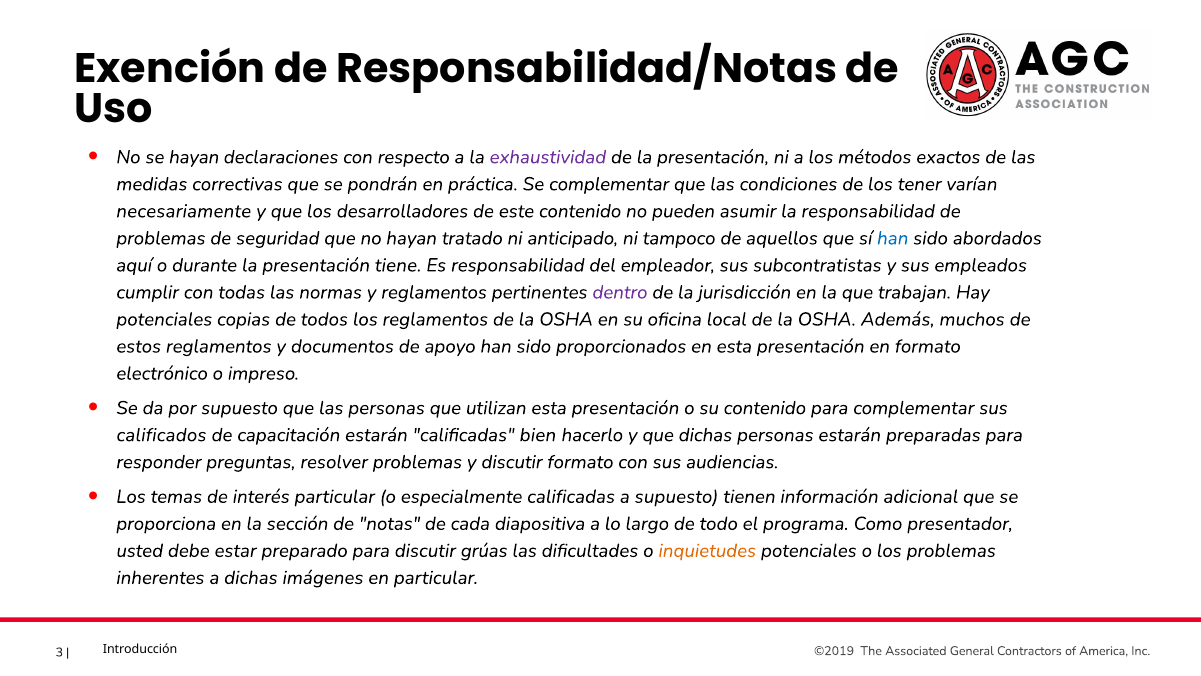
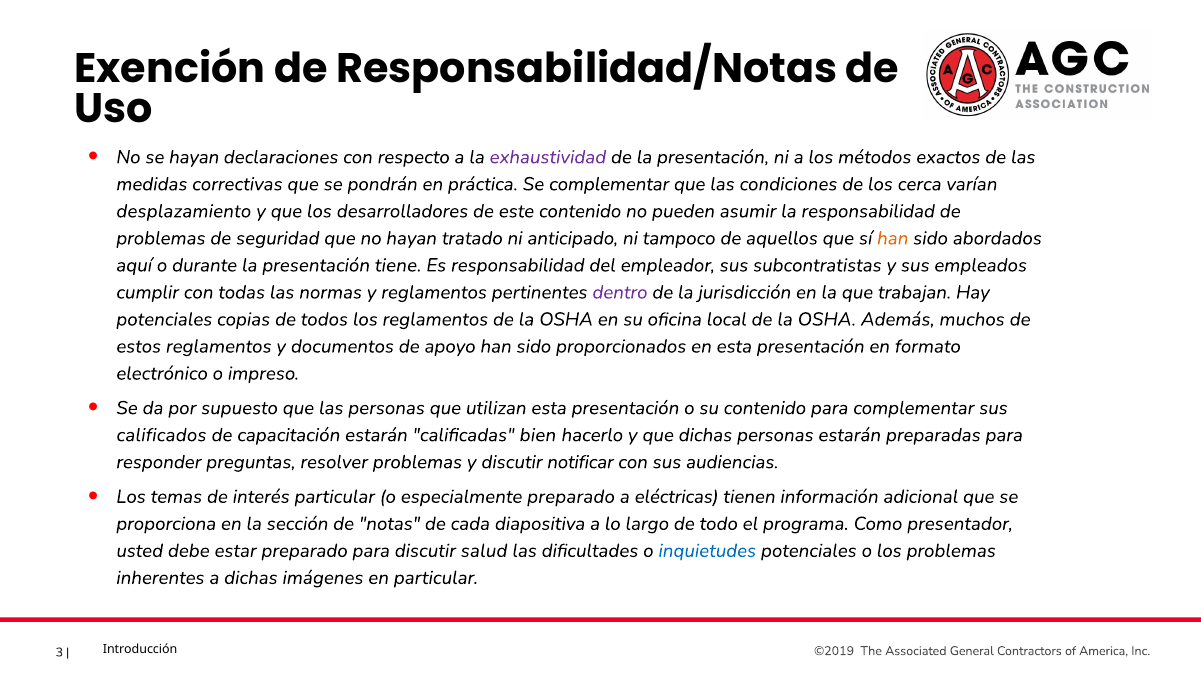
tener: tener -> cerca
necesariamente: necesariamente -> desplazamiento
han at (893, 238) colour: blue -> orange
discutir formato: formato -> notificar
especialmente calificadas: calificadas -> preparado
a supuesto: supuesto -> eléctricas
grúas: grúas -> salud
inquietudes colour: orange -> blue
